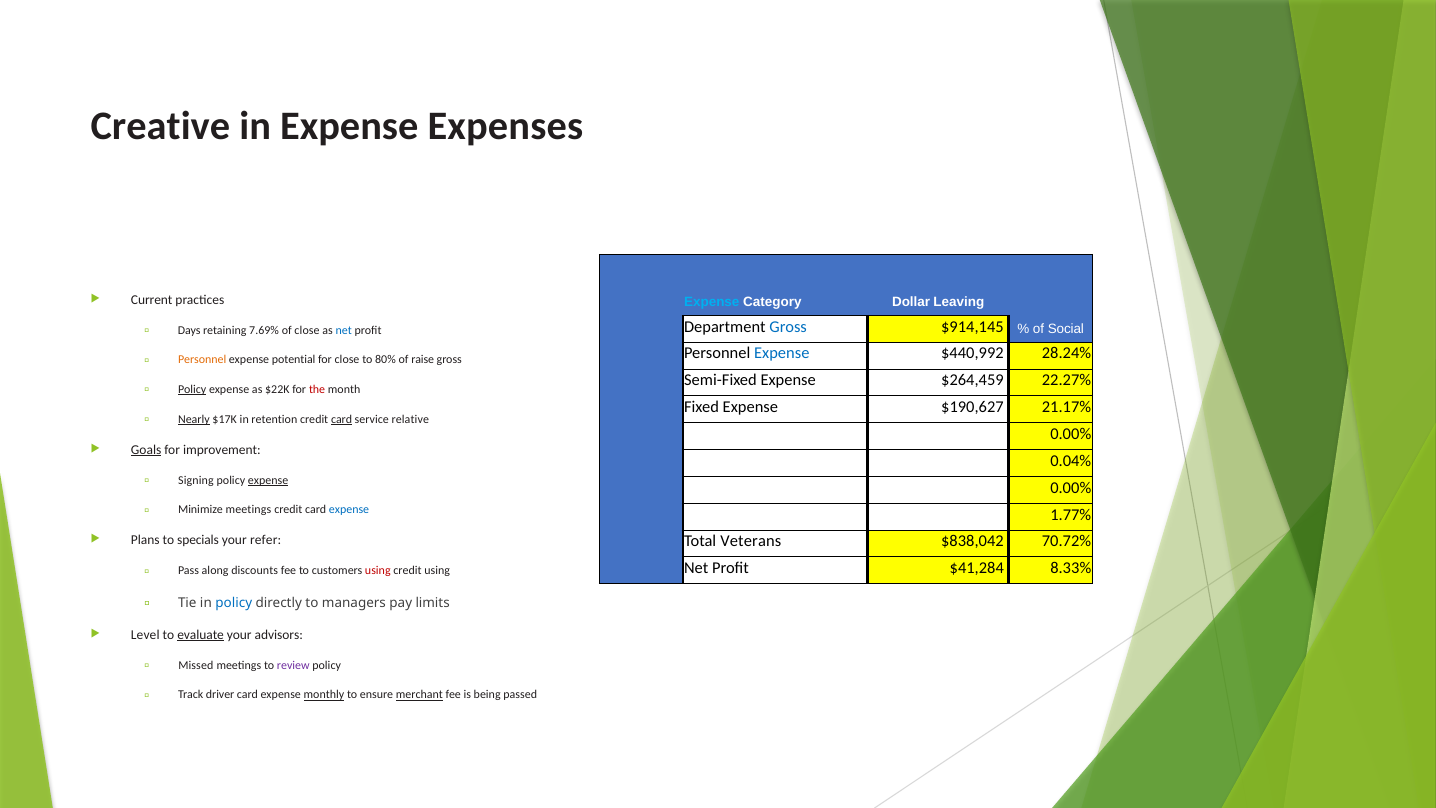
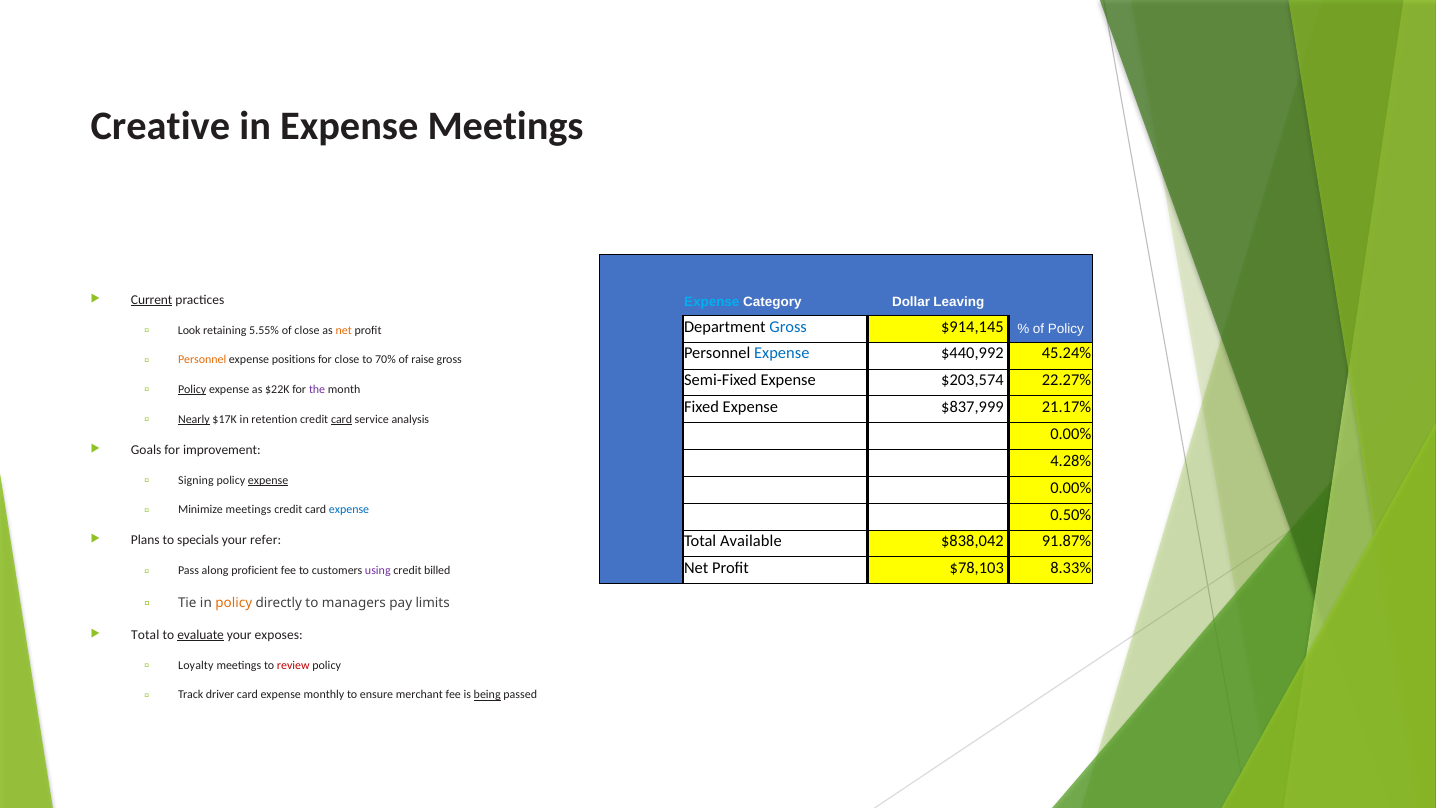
Expense Expenses: Expenses -> Meetings
Current underline: none -> present
of Social: Social -> Policy
Days: Days -> Look
7.69%: 7.69% -> 5.55%
net at (344, 330) colour: blue -> orange
28.24%: 28.24% -> 45.24%
potential: potential -> positions
80%: 80% -> 70%
$264,459: $264,459 -> $203,574
the colour: red -> purple
$190,627: $190,627 -> $837,999
relative: relative -> analysis
Goals underline: present -> none
0.04%: 0.04% -> 4.28%
1.77%: 1.77% -> 0.50%
Veterans: Veterans -> Available
70.72%: 70.72% -> 91.87%
$41,284: $41,284 -> $78,103
discounts: discounts -> proficient
using at (378, 571) colour: red -> purple
credit using: using -> billed
policy at (234, 603) colour: blue -> orange
Level at (145, 635): Level -> Total
advisors: advisors -> exposes
Missed: Missed -> Loyalty
review colour: purple -> red
monthly underline: present -> none
merchant underline: present -> none
being underline: none -> present
